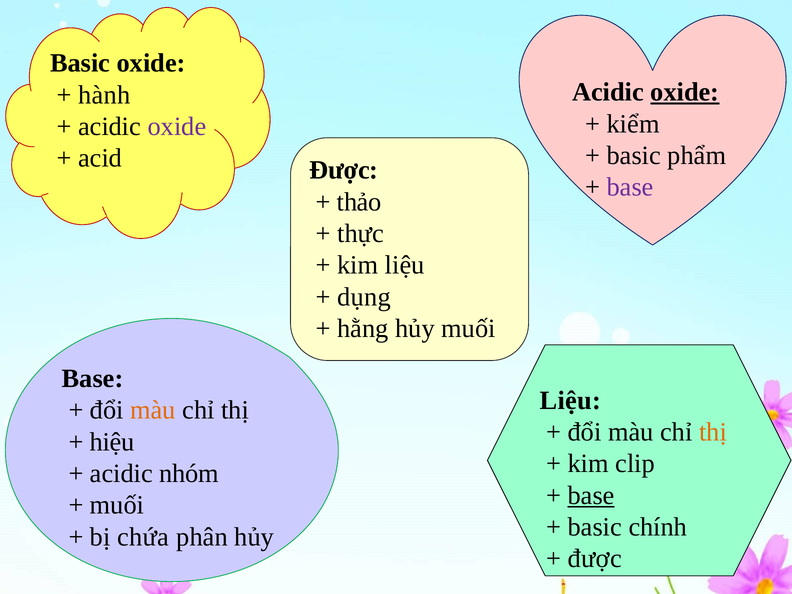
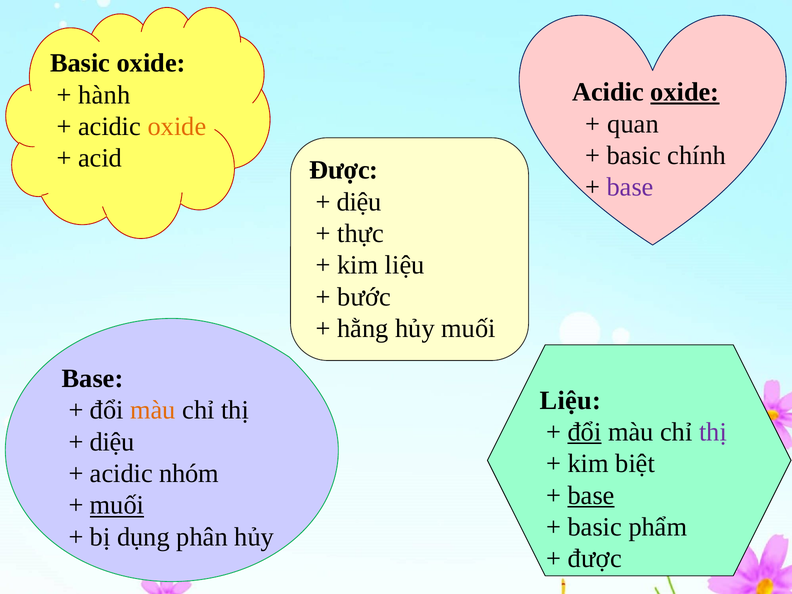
kiểm: kiểm -> quan
oxide at (177, 127) colour: purple -> orange
phẩm: phẩm -> chính
thảo at (359, 202): thảo -> diệu
dụng: dụng -> bước
đổi at (585, 432) underline: none -> present
thị at (713, 432) colour: orange -> purple
hiệu at (112, 442): hiệu -> diệu
clip: clip -> biệt
muối at (117, 505) underline: none -> present
chính: chính -> phẩm
chứa: chứa -> dụng
